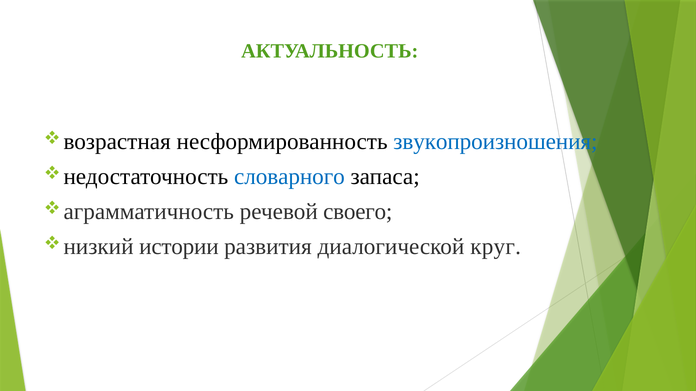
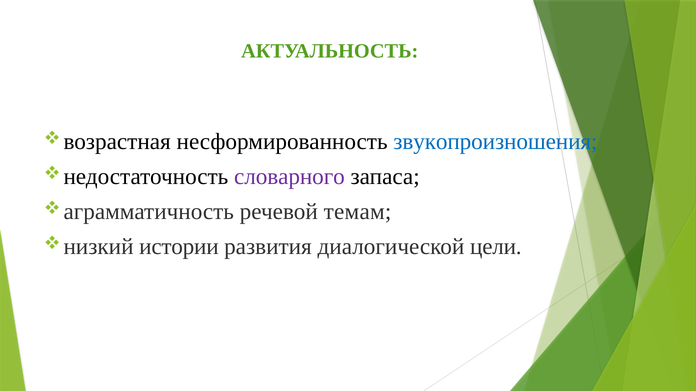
словарного colour: blue -> purple
своего: своего -> темам
круг: круг -> цели
